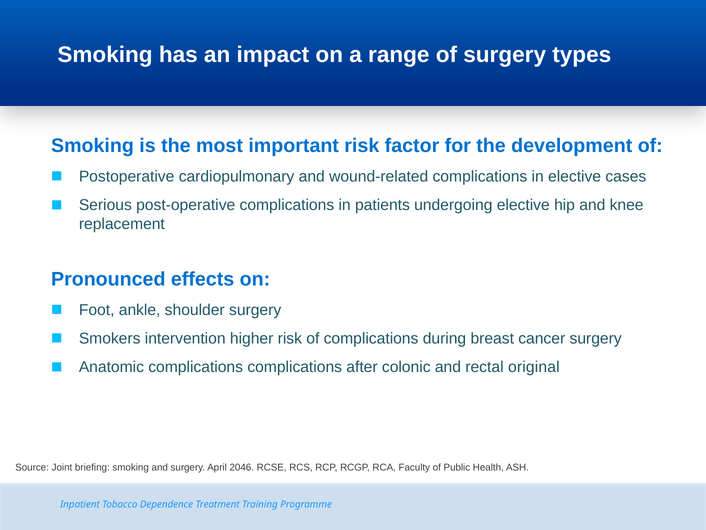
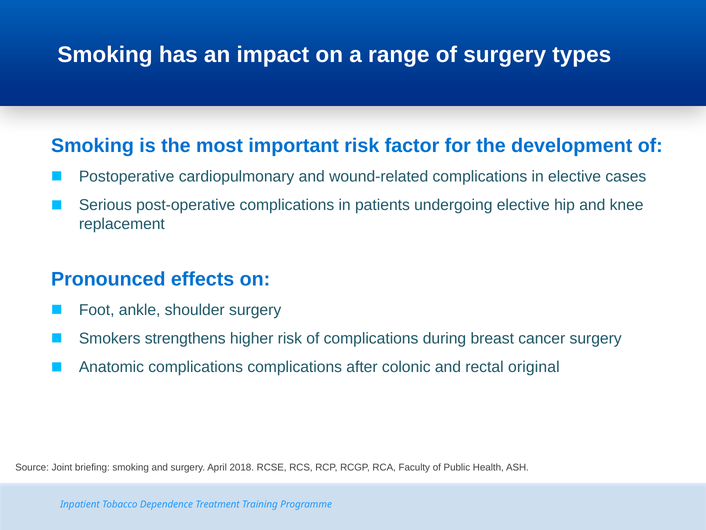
intervention: intervention -> strengthens
2046: 2046 -> 2018
